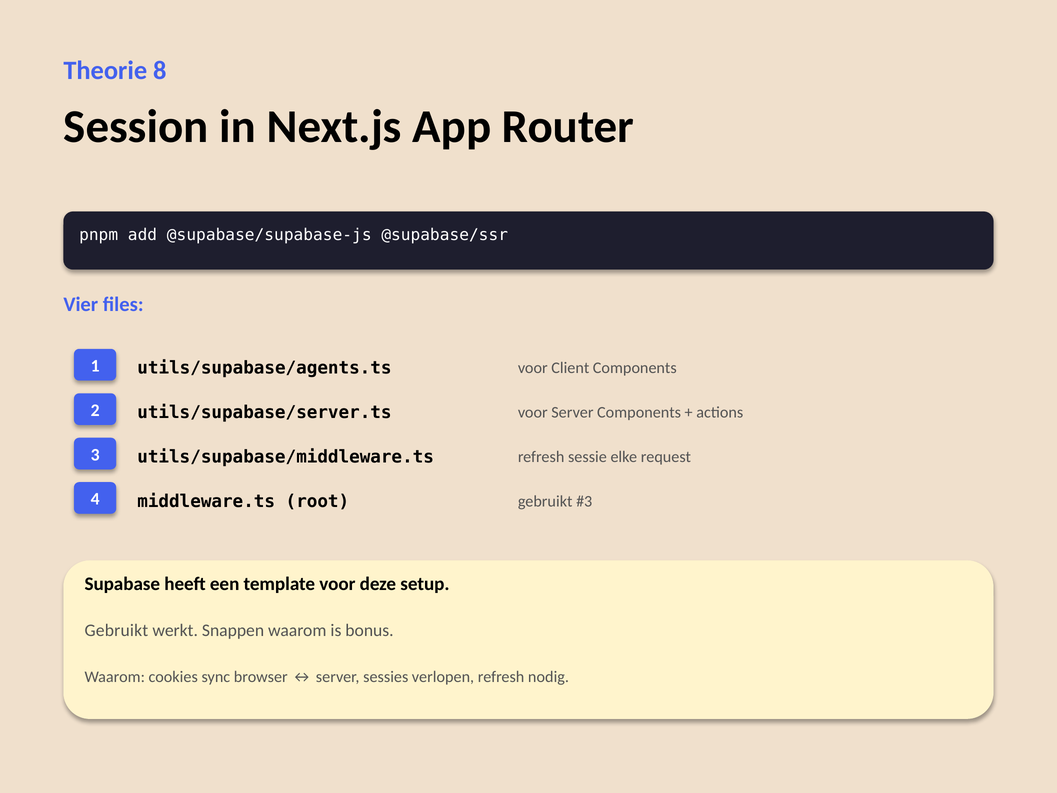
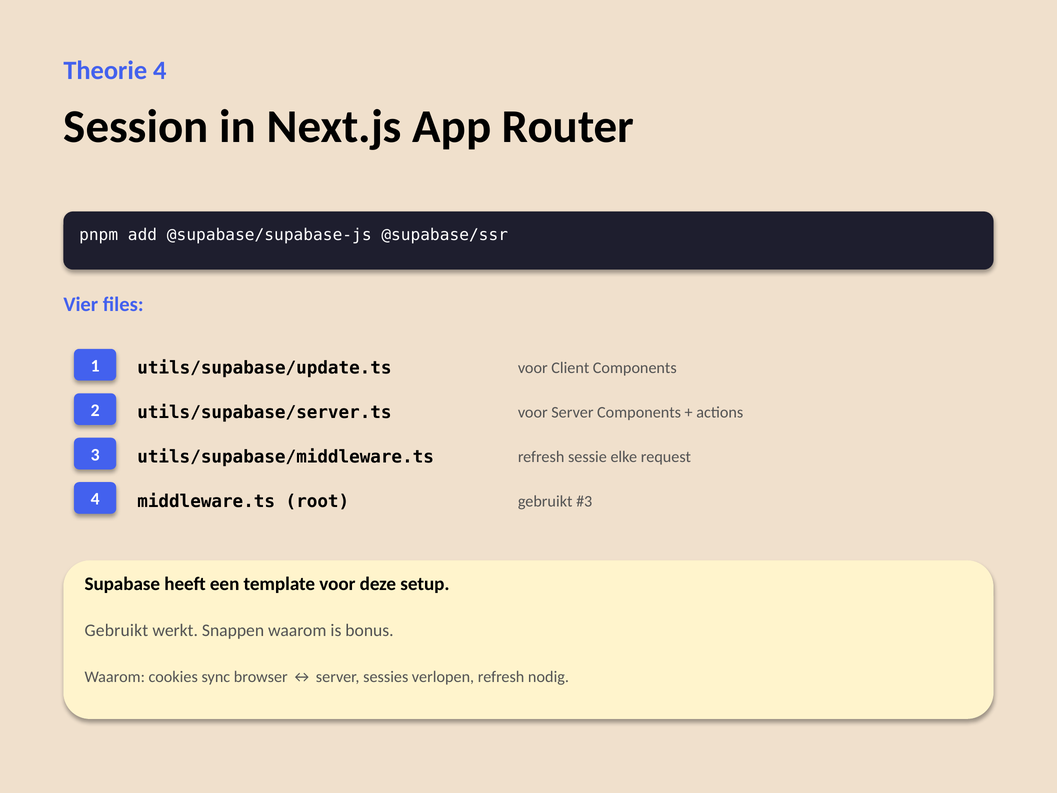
Theorie 8: 8 -> 4
utils/supabase/agents.ts: utils/supabase/agents.ts -> utils/supabase/update.ts
